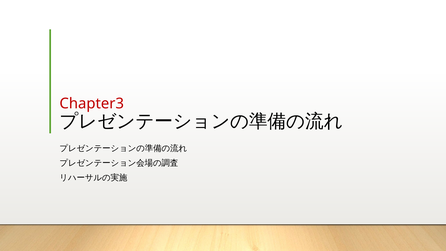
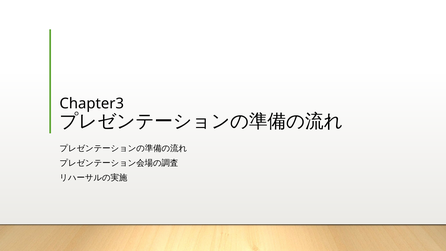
Chapter3 colour: red -> black
